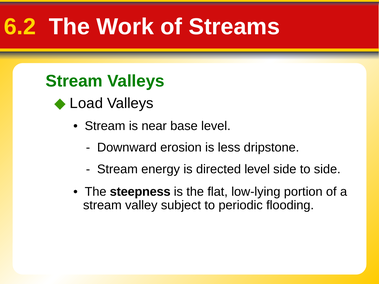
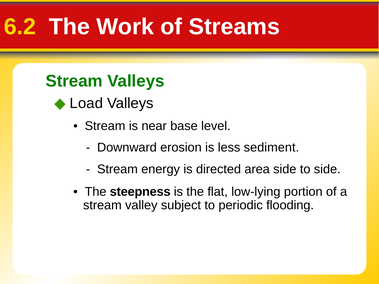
dripstone: dripstone -> sediment
directed level: level -> area
